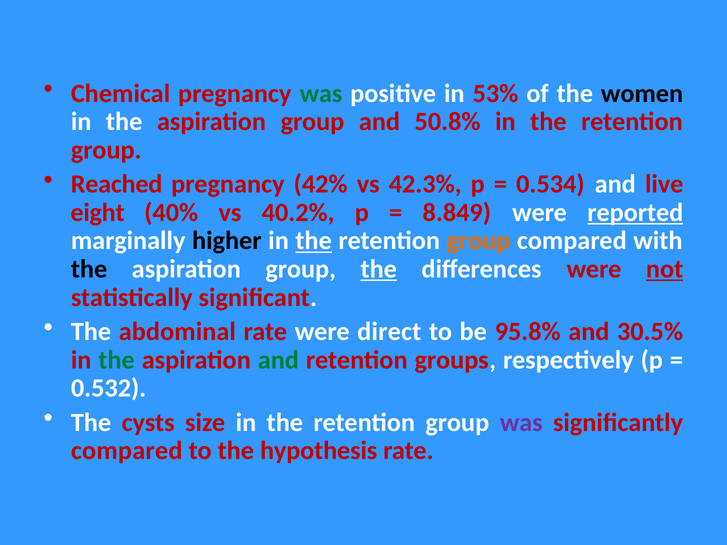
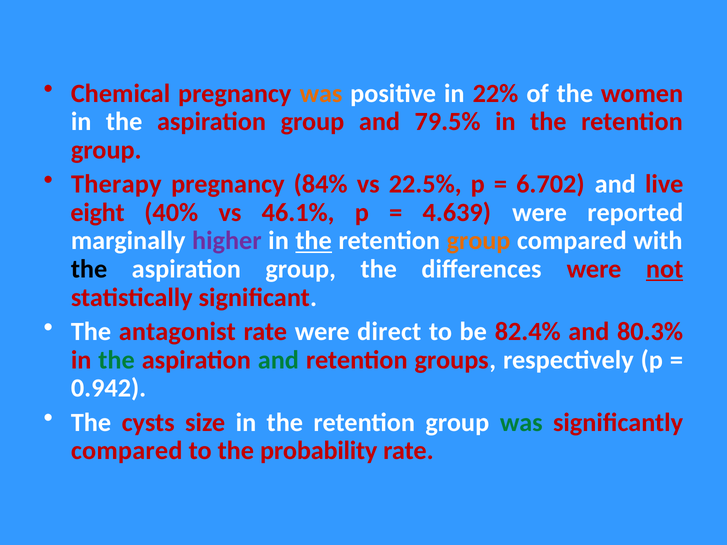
was at (321, 93) colour: green -> orange
53%: 53% -> 22%
women colour: black -> red
50.8%: 50.8% -> 79.5%
Reached: Reached -> Therapy
42%: 42% -> 84%
42.3%: 42.3% -> 22.5%
0.534: 0.534 -> 6.702
40.2%: 40.2% -> 46.1%
8.849: 8.849 -> 4.639
reported underline: present -> none
higher colour: black -> purple
the at (379, 269) underline: present -> none
abdominal: abdominal -> antagonist
95.8%: 95.8% -> 82.4%
30.5%: 30.5% -> 80.3%
0.532: 0.532 -> 0.942
was at (521, 423) colour: purple -> green
hypothesis: hypothesis -> probability
